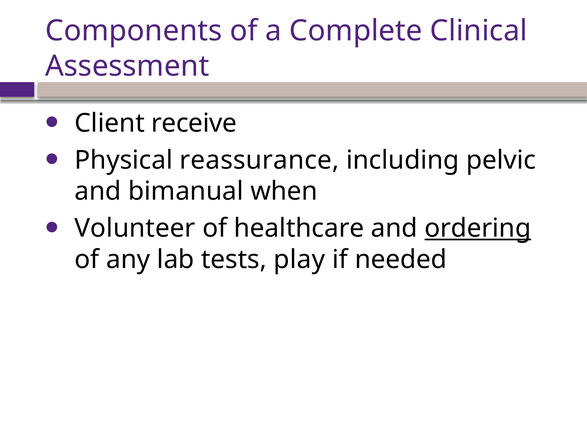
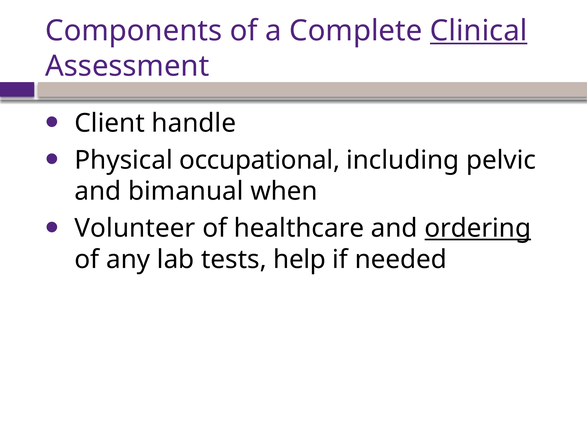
Clinical underline: none -> present
receive: receive -> handle
reassurance: reassurance -> occupational
play: play -> help
